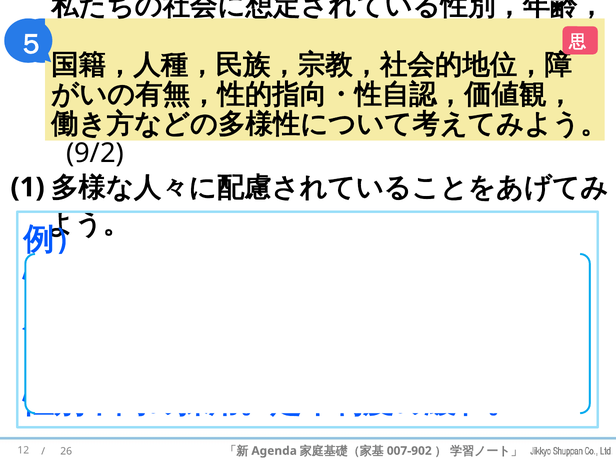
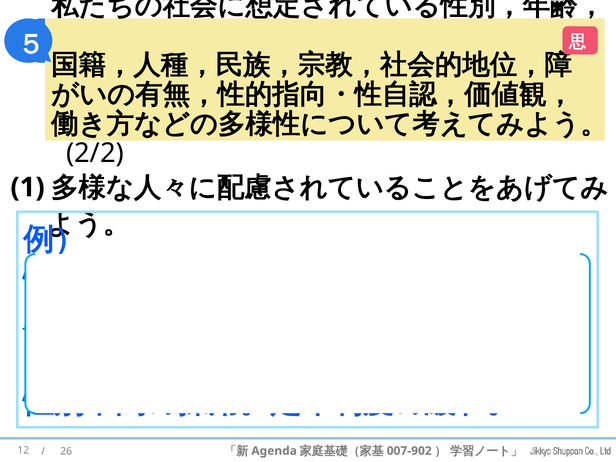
9/2: 9/2 -> 2/2
